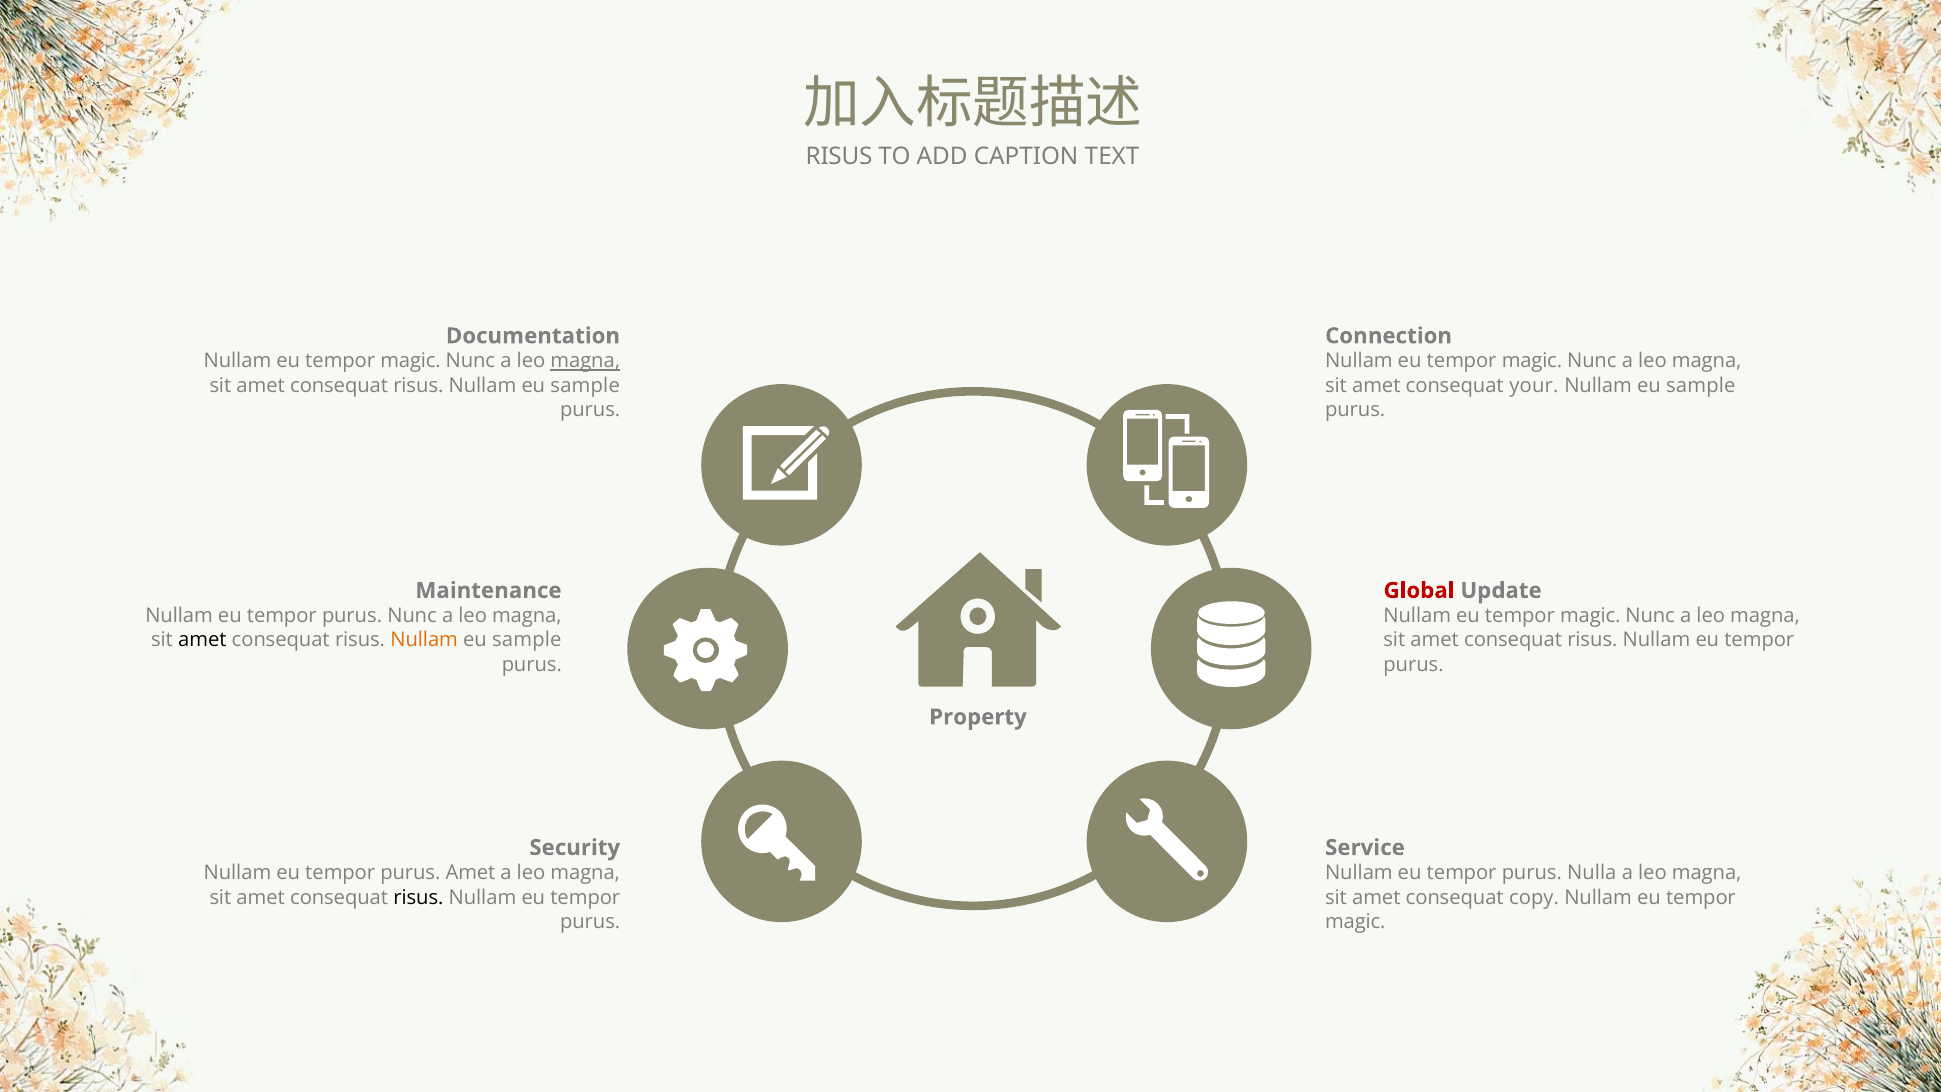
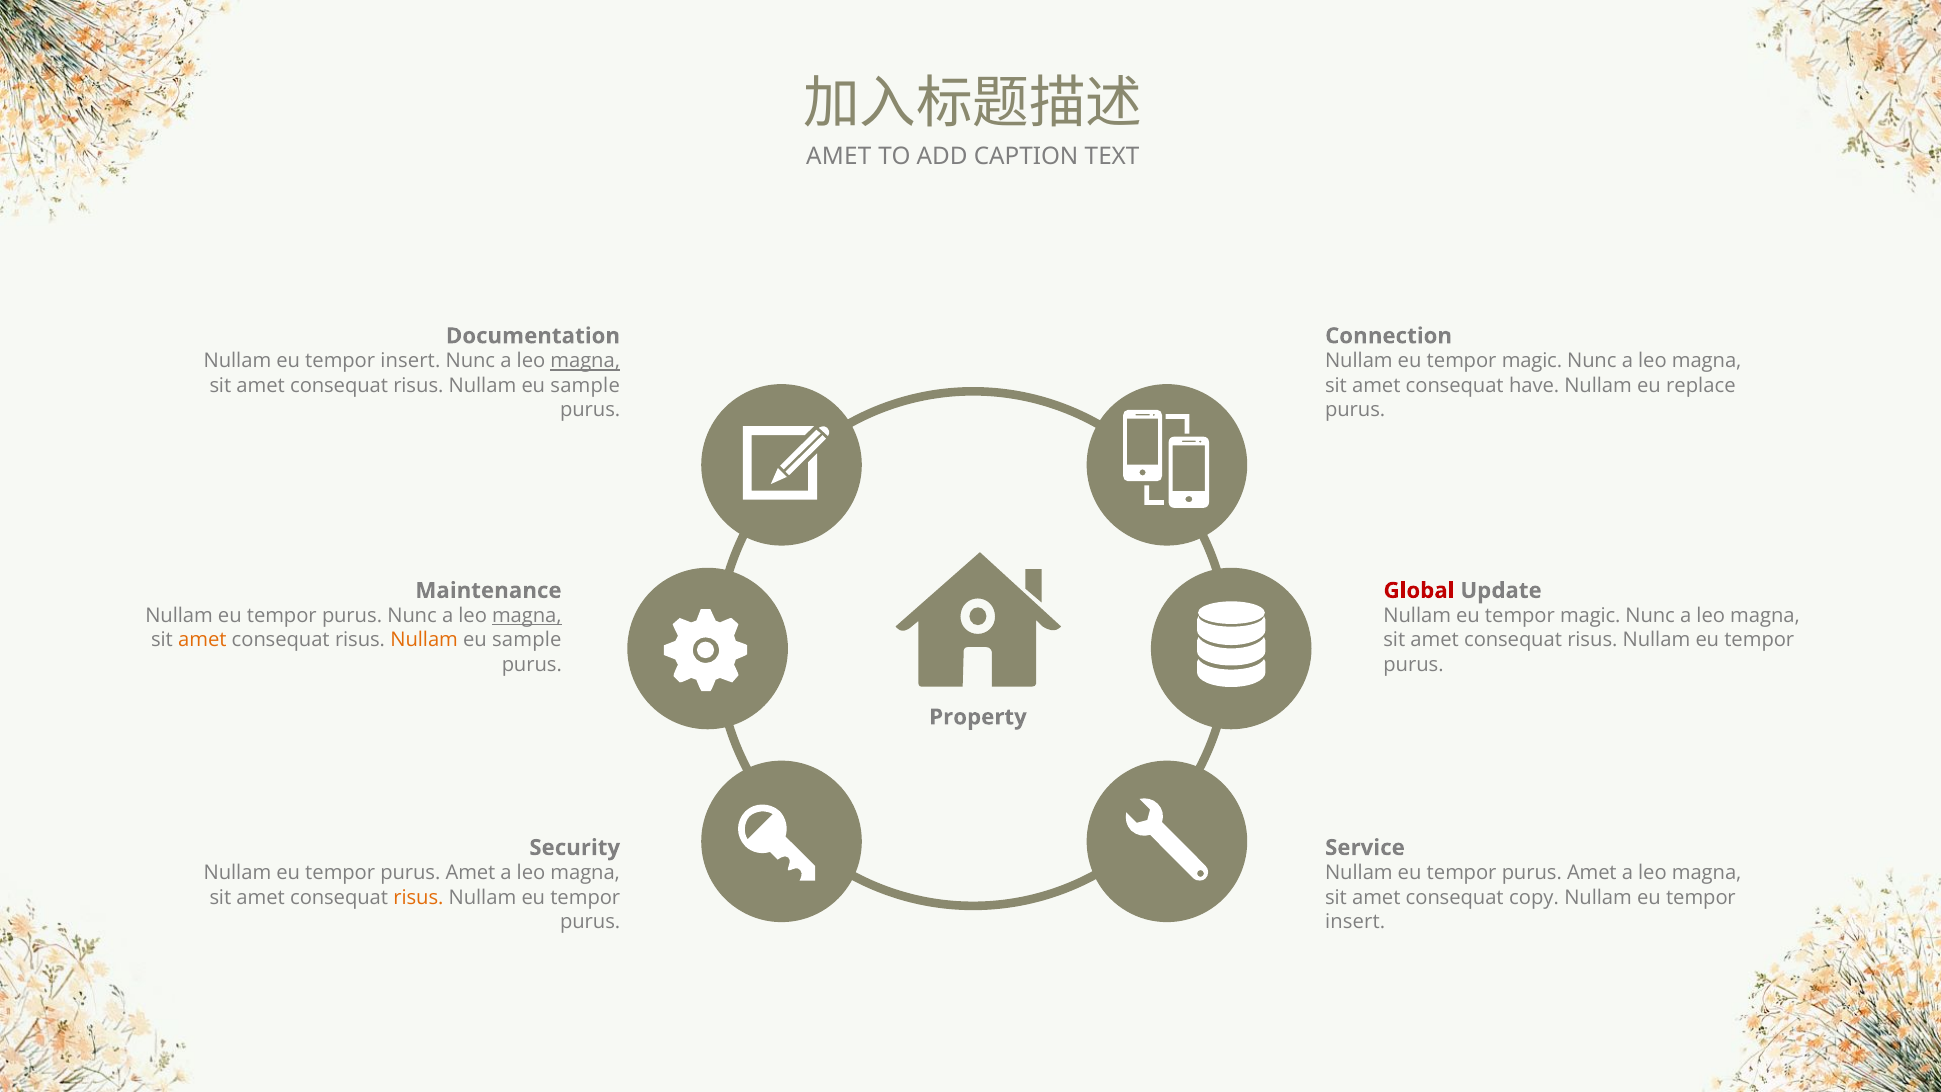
RISUS at (839, 157): RISUS -> AMET
magic at (411, 361): magic -> insert
your: your -> have
sample at (1701, 386): sample -> replace
magna at (527, 616) underline: none -> present
amet at (202, 640) colour: black -> orange
Nulla at (1592, 873): Nulla -> Amet
risus at (418, 898) colour: black -> orange
magic at (1355, 922): magic -> insert
